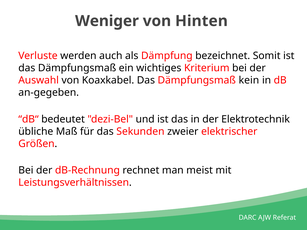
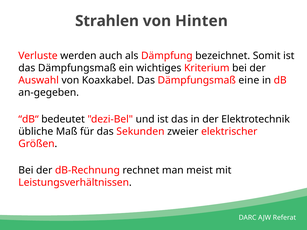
Weniger: Weniger -> Strahlen
kein: kein -> eine
